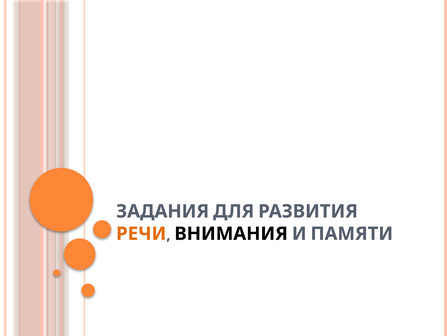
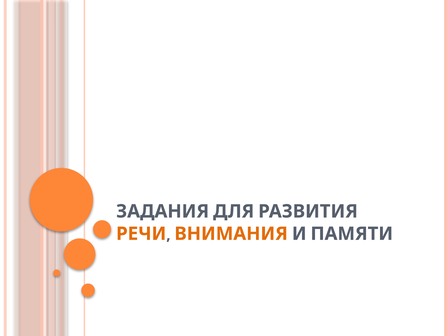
ВНИМАНИЯ colour: black -> orange
